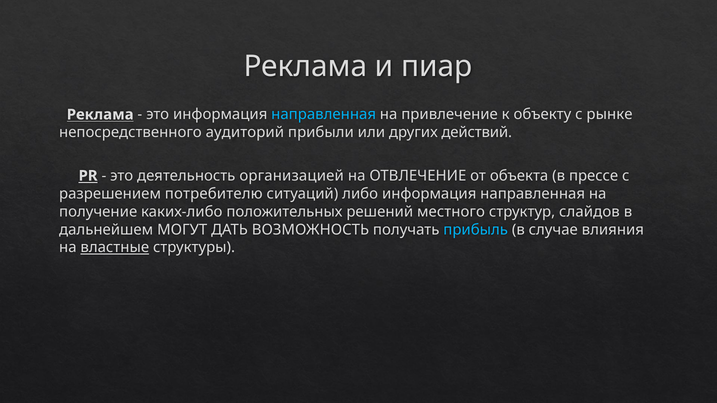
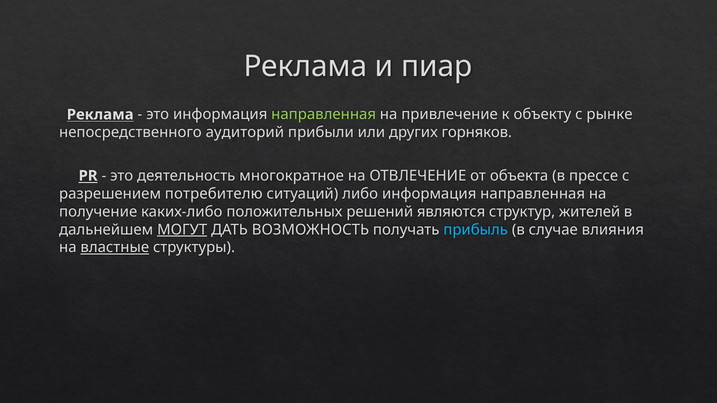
направленная at (324, 115) colour: light blue -> light green
действий: действий -> горняков
организацией: организацией -> многократное
местного: местного -> являются
слайдов: слайдов -> жителей
МОГУТ underline: none -> present
